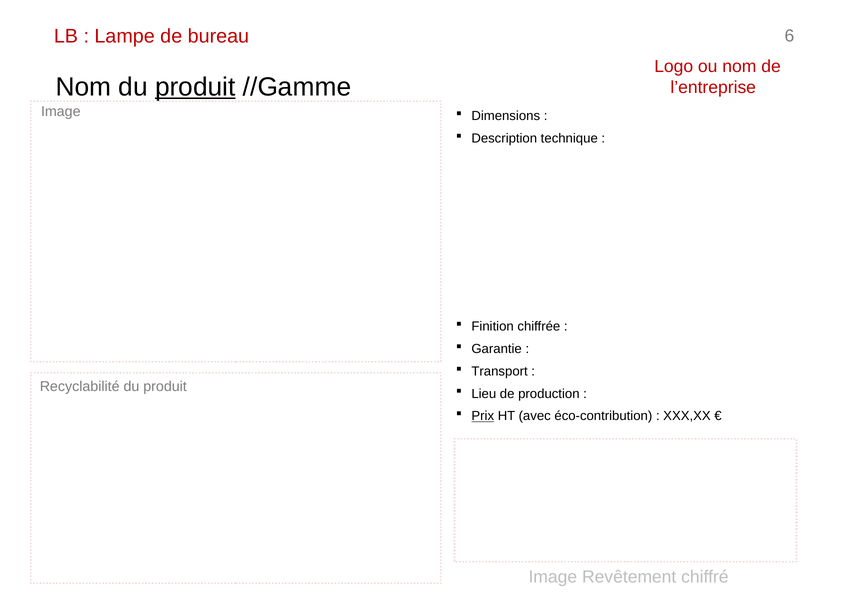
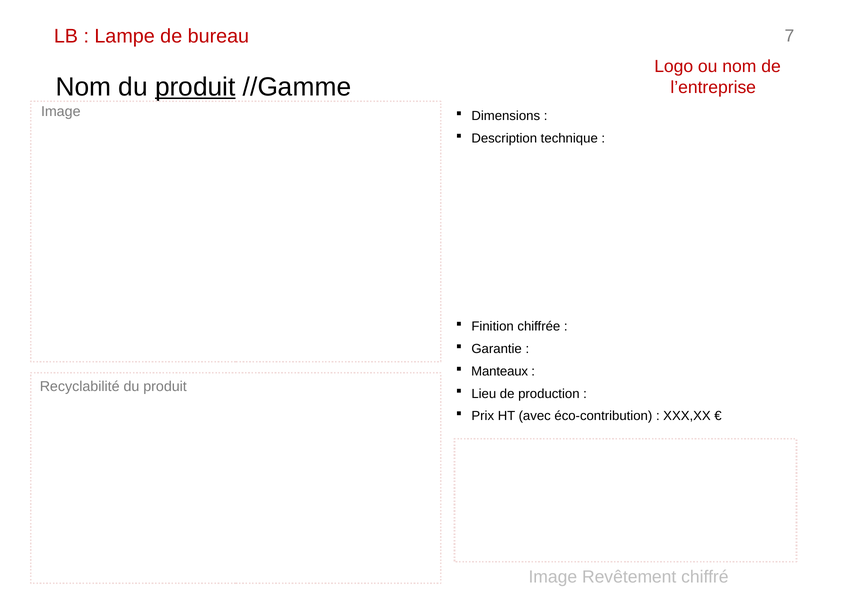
6: 6 -> 7
Transport: Transport -> Manteaux
Prix underline: present -> none
